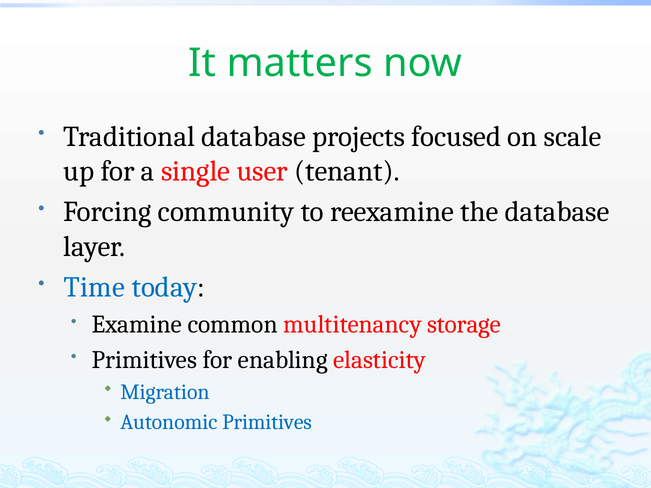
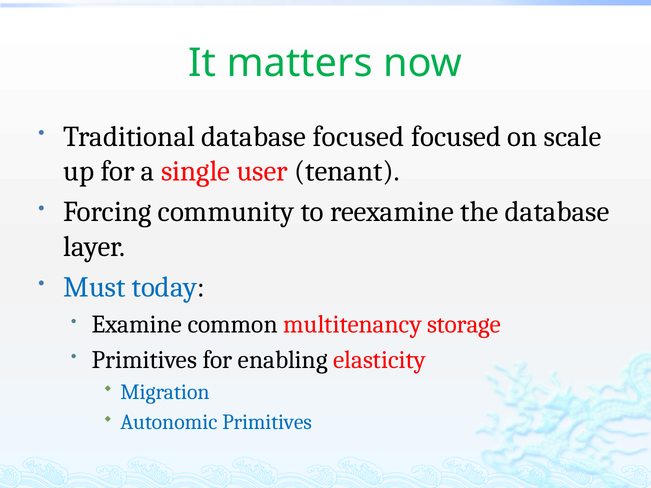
database projects: projects -> focused
Time: Time -> Must
